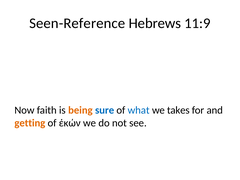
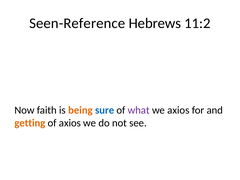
11:9: 11:9 -> 11:2
what colour: blue -> purple
we takes: takes -> axios
of ἑκών: ἑκών -> axios
